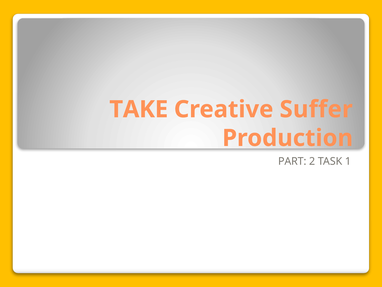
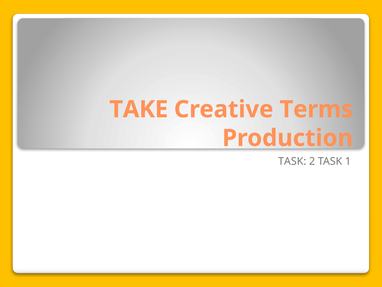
Suffer: Suffer -> Terms
PART at (292, 161): PART -> TASK
